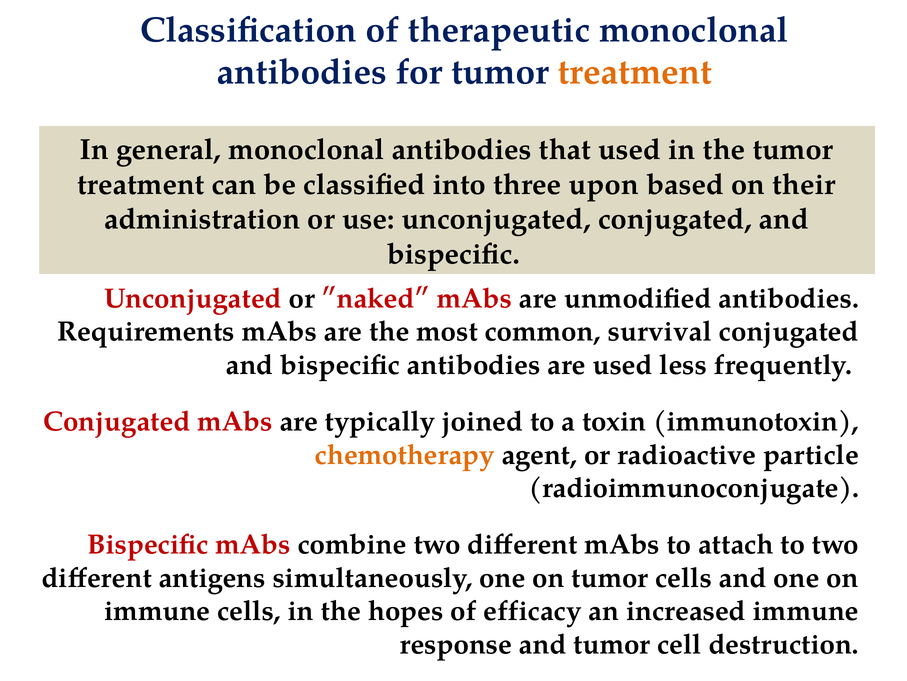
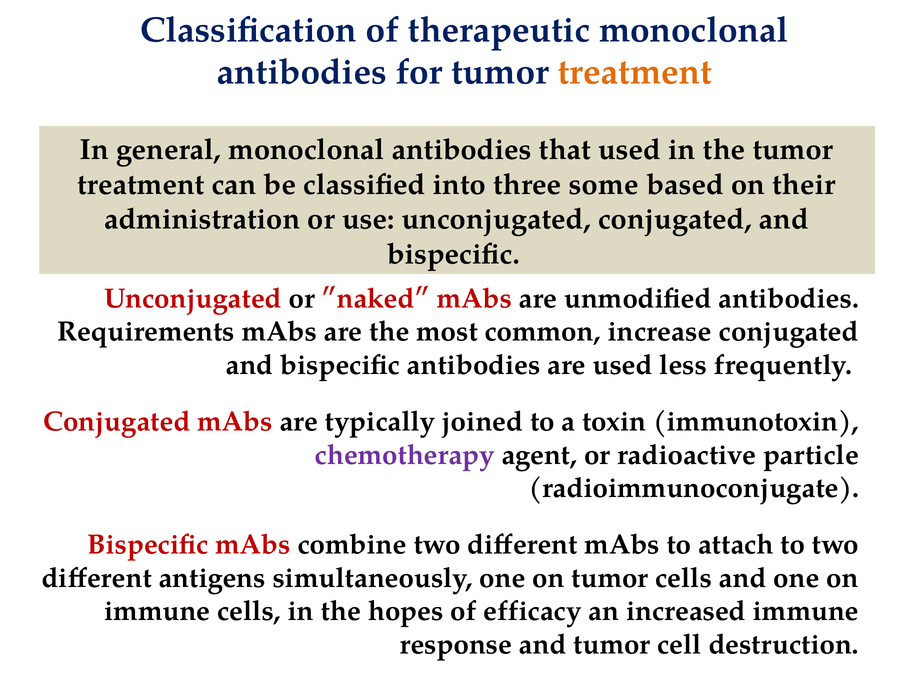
upon: upon -> some
survival: survival -> increase
chemotherapy colour: orange -> purple
